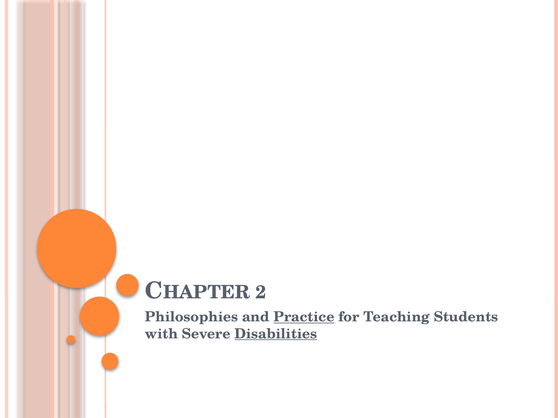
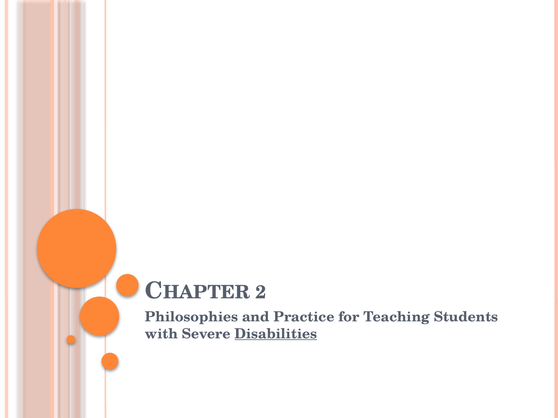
Practice underline: present -> none
